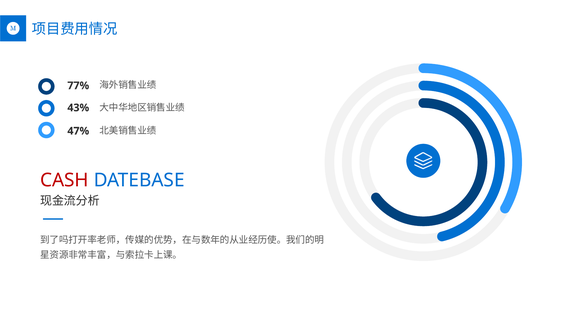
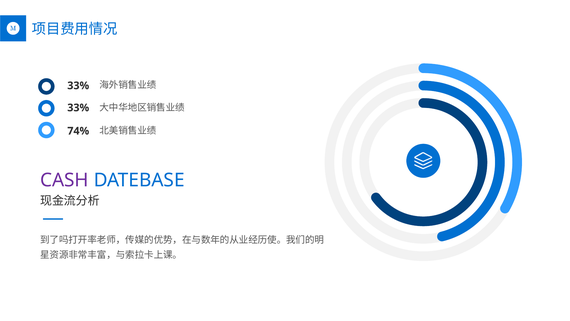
77% at (78, 86): 77% -> 33%
43% at (78, 108): 43% -> 33%
47%: 47% -> 74%
CASH colour: red -> purple
